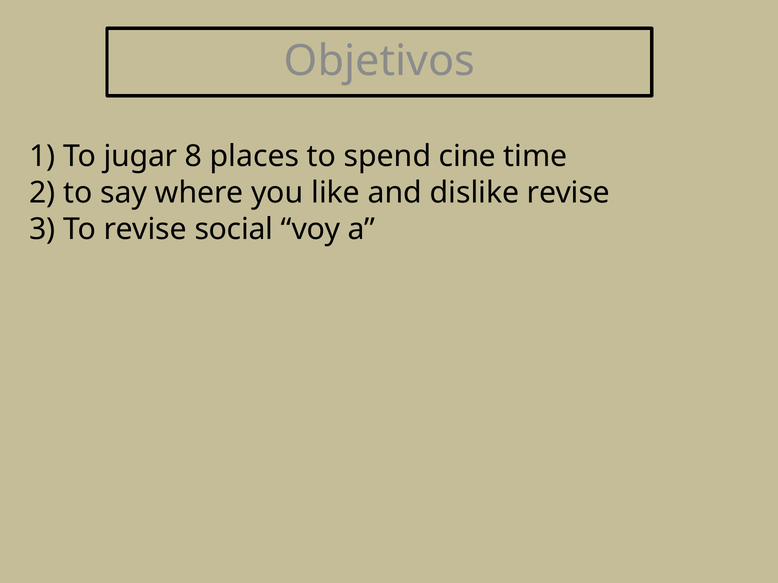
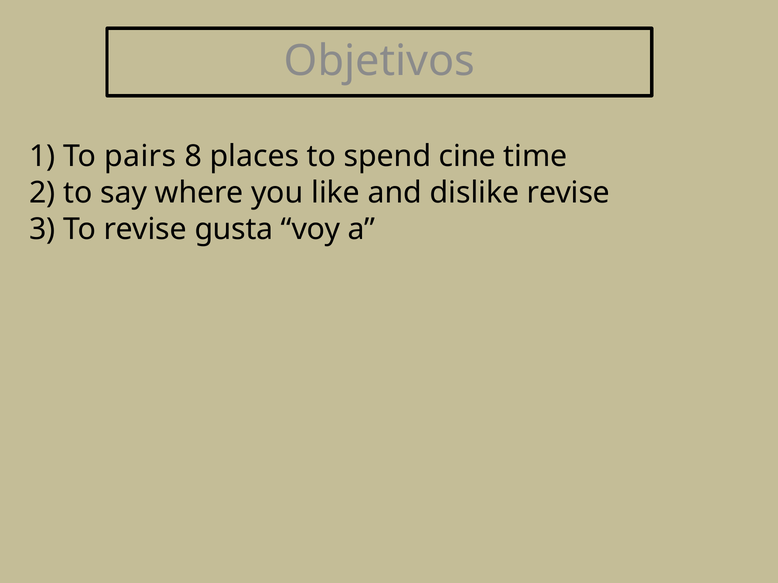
jugar: jugar -> pairs
social: social -> gusta
